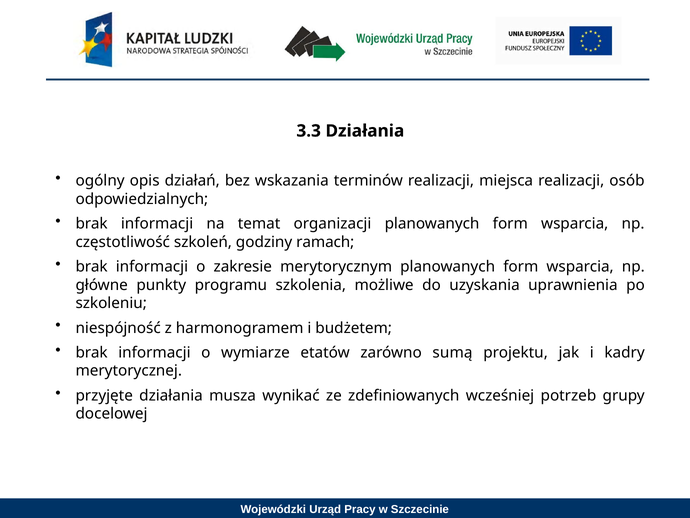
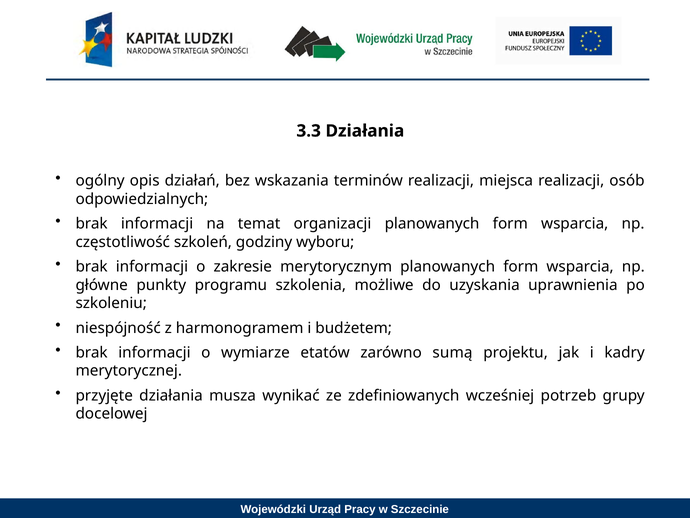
ramach: ramach -> wyboru
